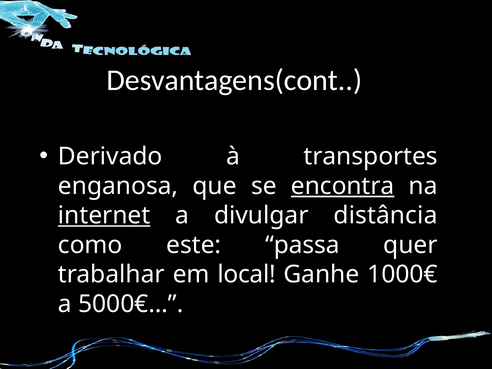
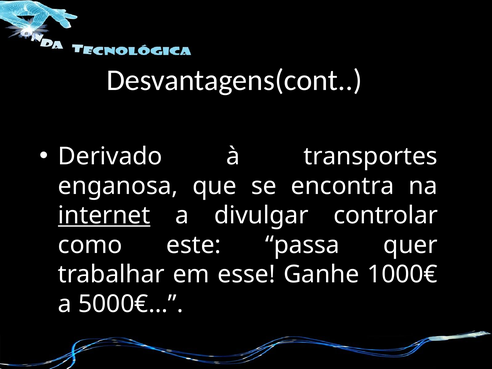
encontra underline: present -> none
distância: distância -> controlar
local: local -> esse
